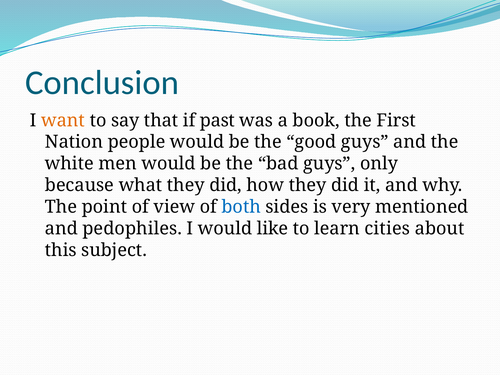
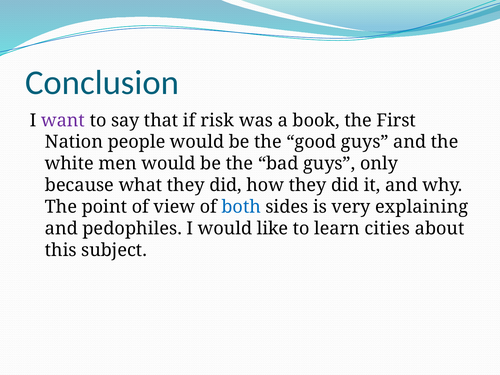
want colour: orange -> purple
past: past -> risk
mentioned: mentioned -> explaining
